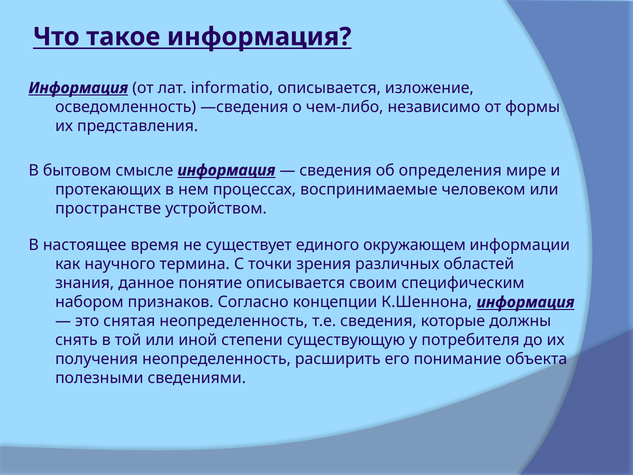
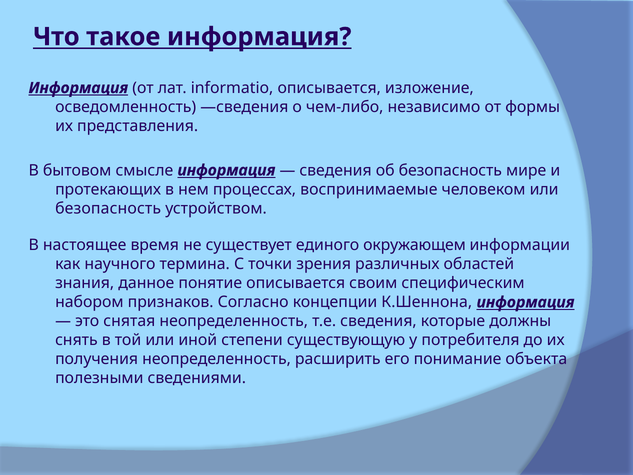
об определения: определения -> безопасность
пространстве at (108, 208): пространстве -> безопасность
